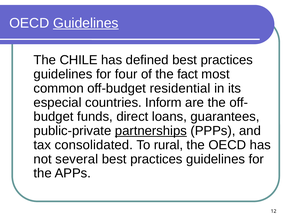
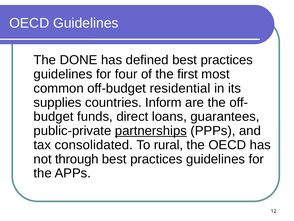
Guidelines at (86, 23) underline: present -> none
CHILE: CHILE -> DONE
fact: fact -> first
especial: especial -> supplies
several: several -> through
